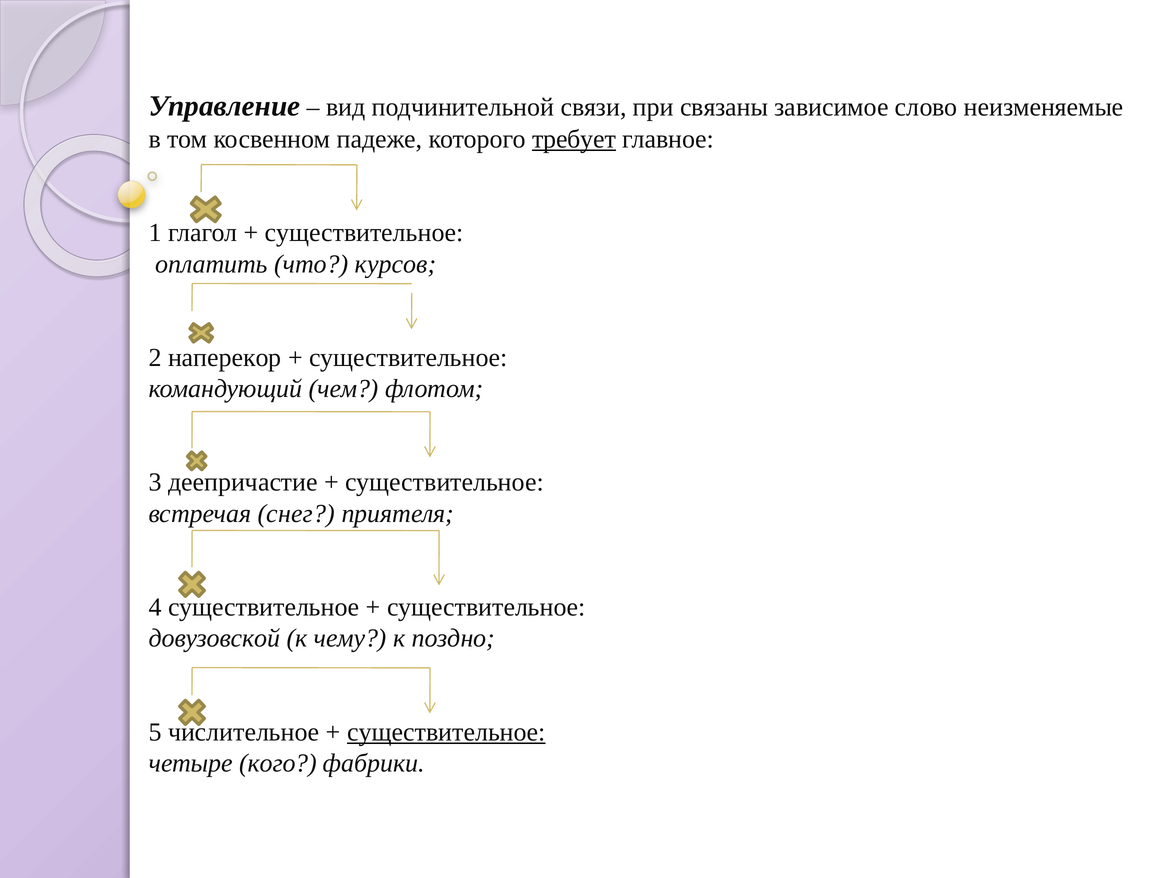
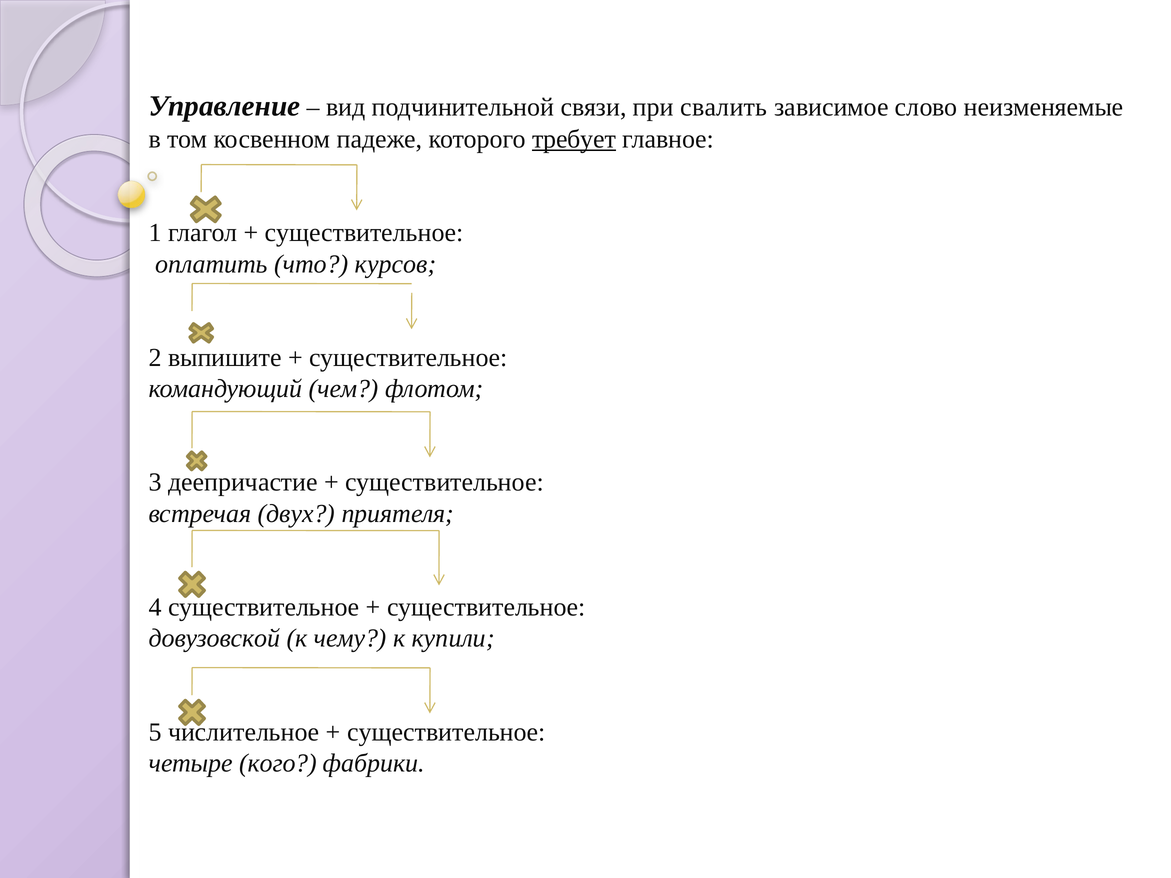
связаны: связаны -> свалить
наперекор: наперекор -> выпишите
снег: снег -> двух
поздно: поздно -> купили
существительное at (446, 732) underline: present -> none
